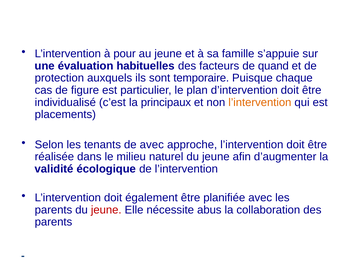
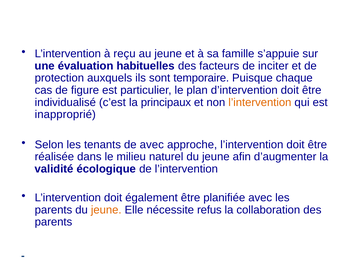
pour: pour -> reçu
quand: quand -> inciter
placements: placements -> inapproprié
jeune at (106, 210) colour: red -> orange
abus: abus -> refus
